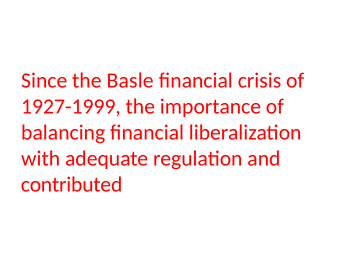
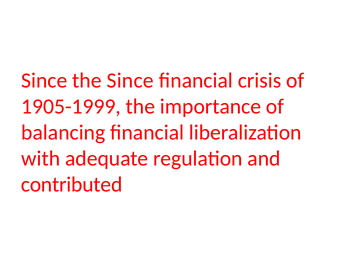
the Basle: Basle -> Since
1927-1999: 1927-1999 -> 1905-1999
